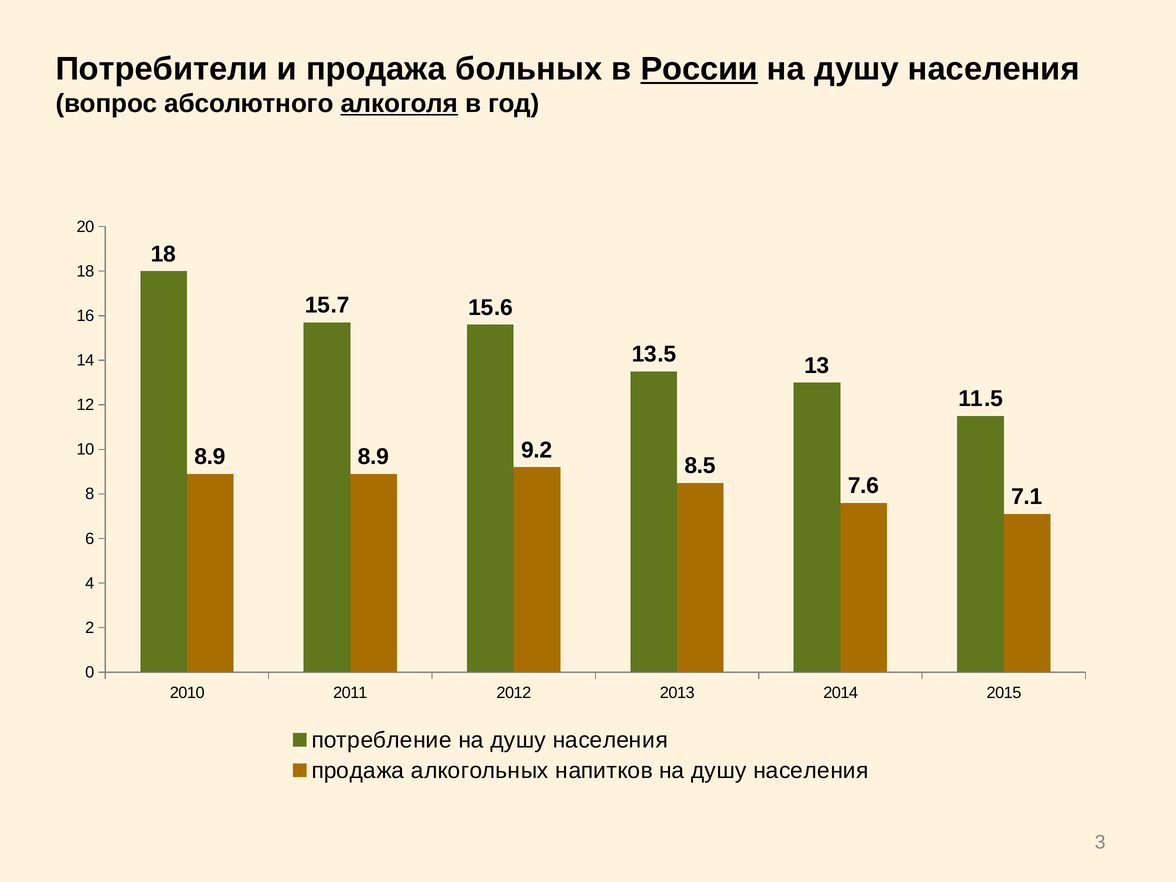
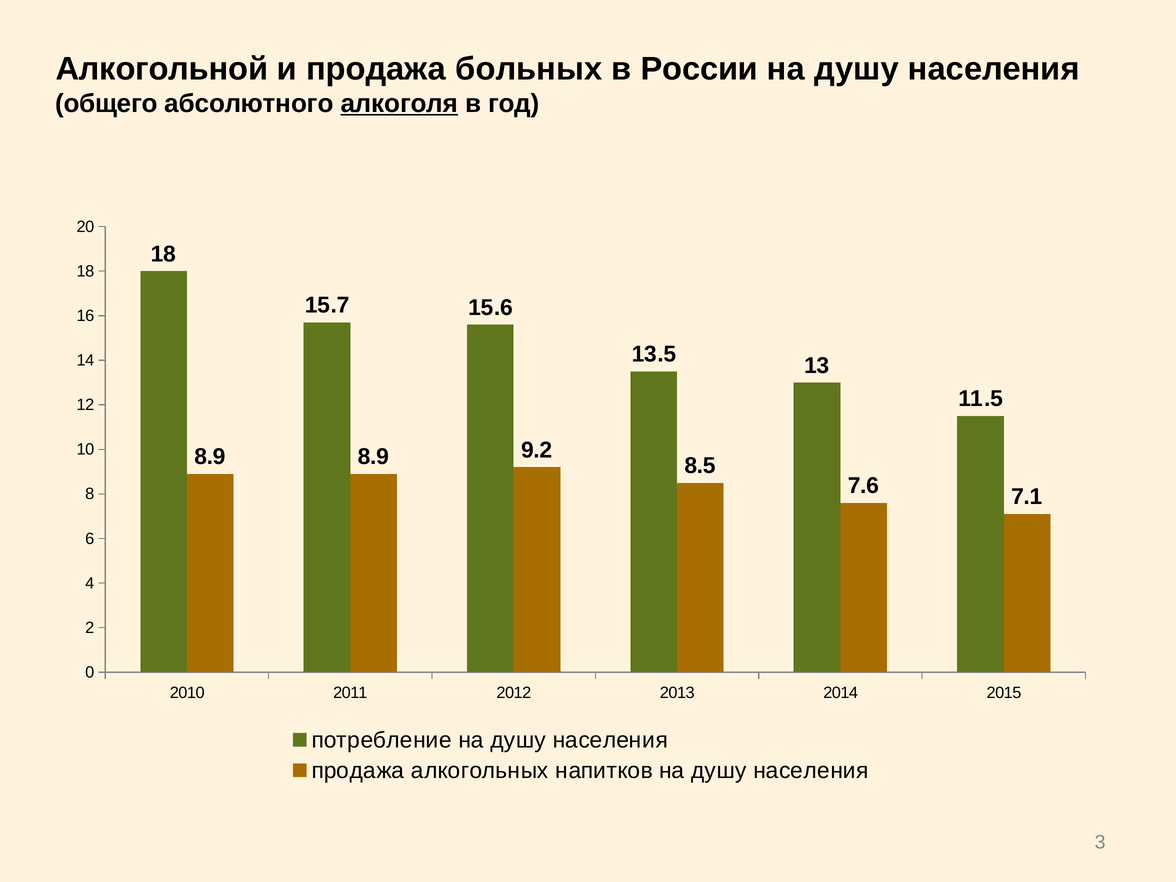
Потребители: Потребители -> Алкогольной
России underline: present -> none
вопрос: вопрос -> общего
